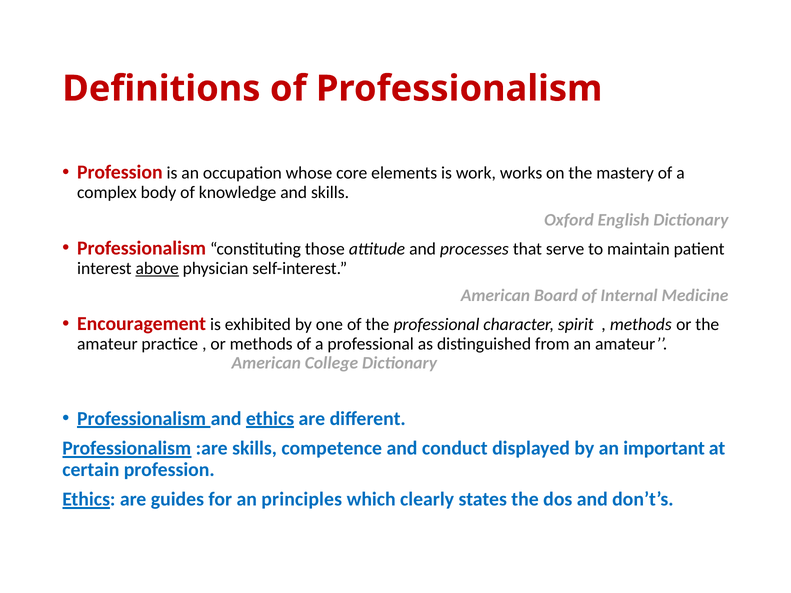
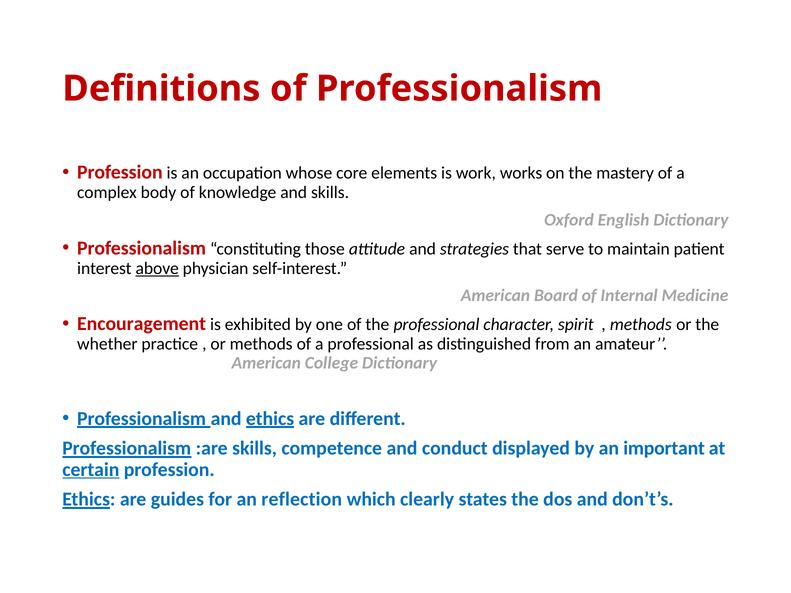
processes: processes -> strategies
amateur at (107, 344): amateur -> whether
certain underline: none -> present
principles: principles -> reflection
